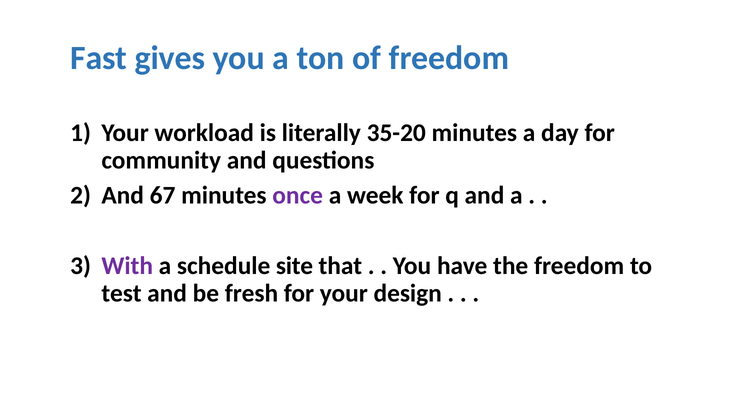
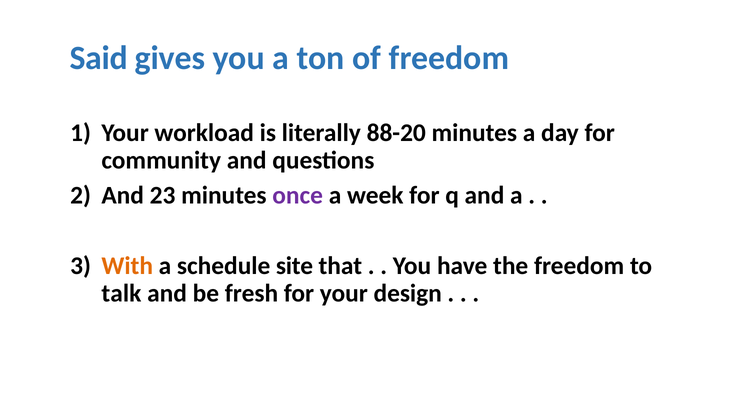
Fast: Fast -> Said
35-20: 35-20 -> 88-20
67: 67 -> 23
With colour: purple -> orange
test: test -> talk
